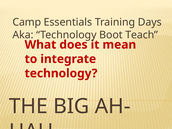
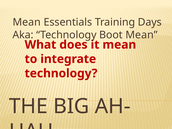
Camp at (27, 22): Camp -> Mean
Boot Teach: Teach -> Mean
